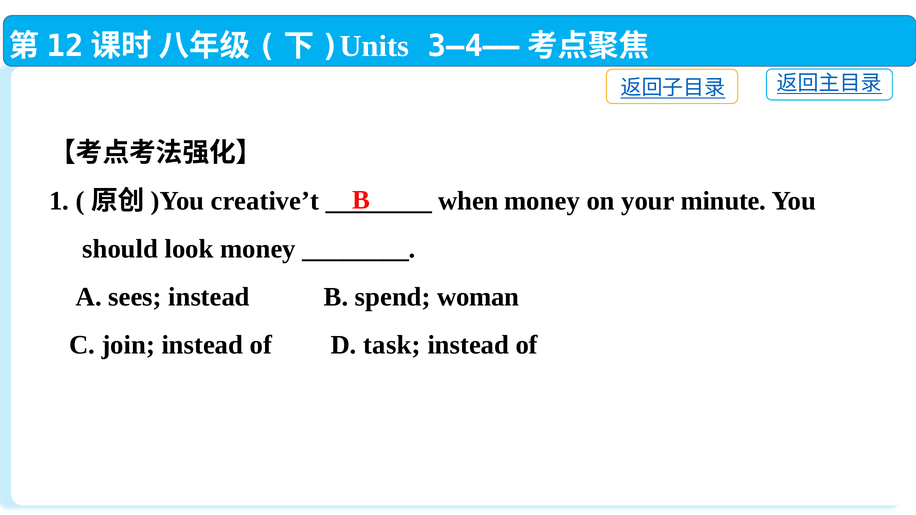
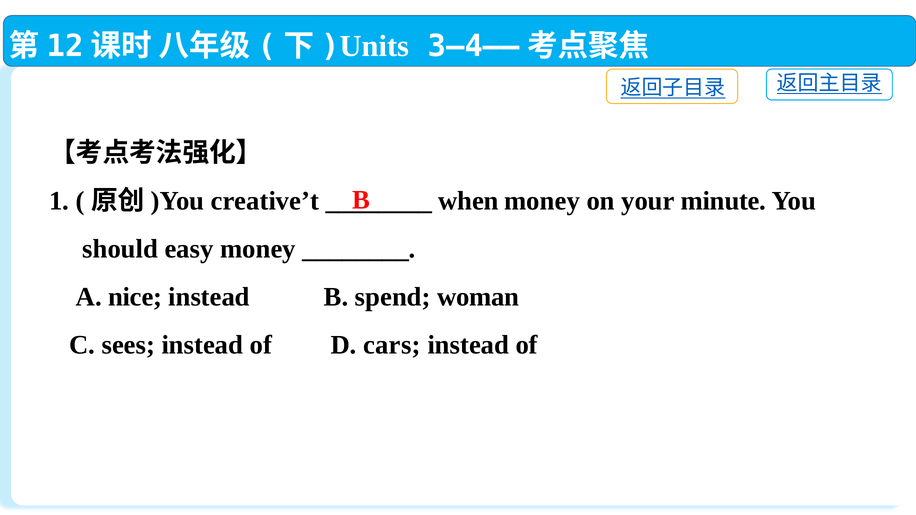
look: look -> easy
sees: sees -> nice
join: join -> sees
task: task -> cars
